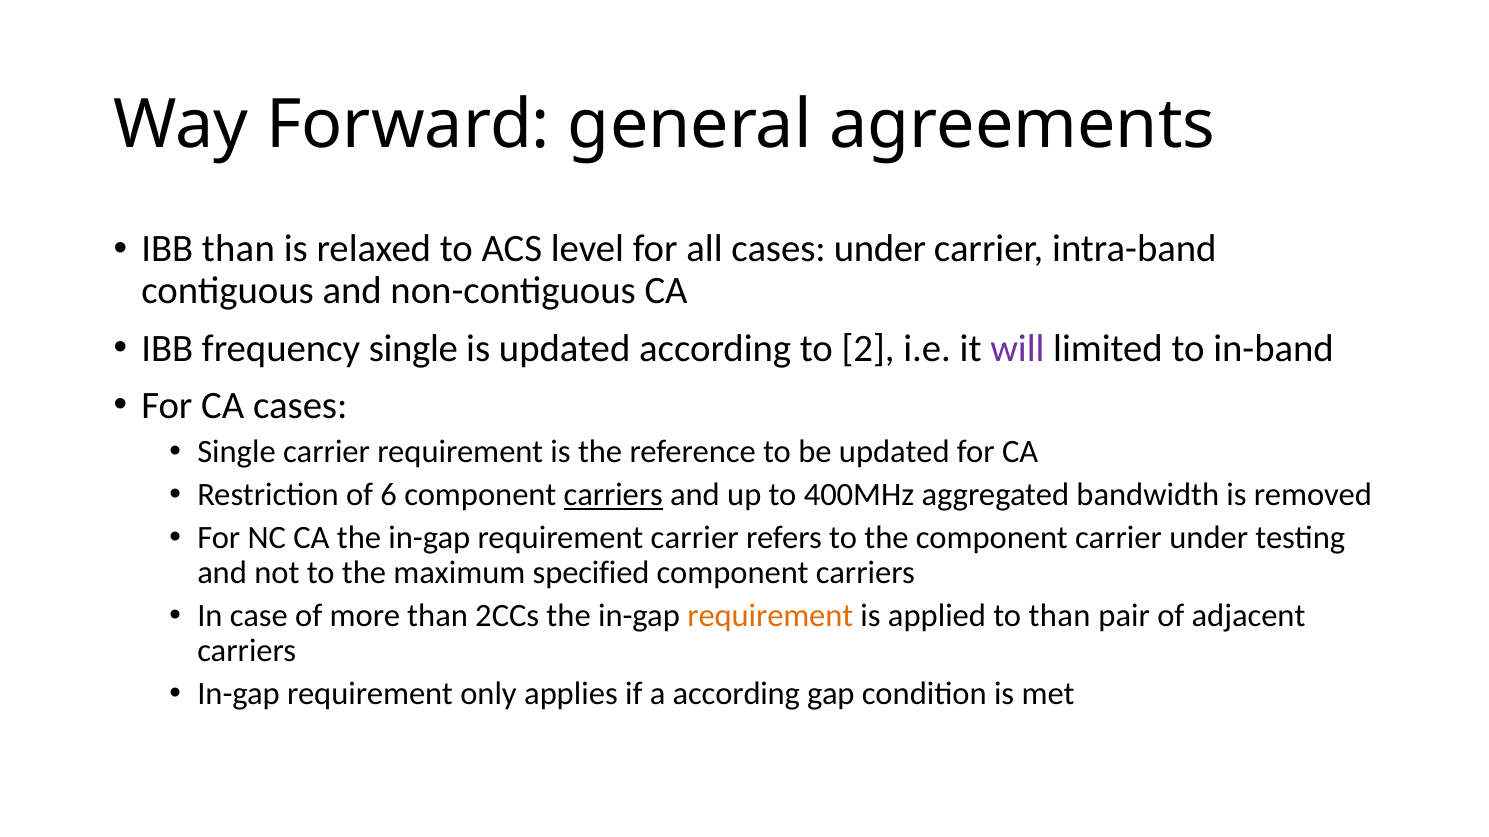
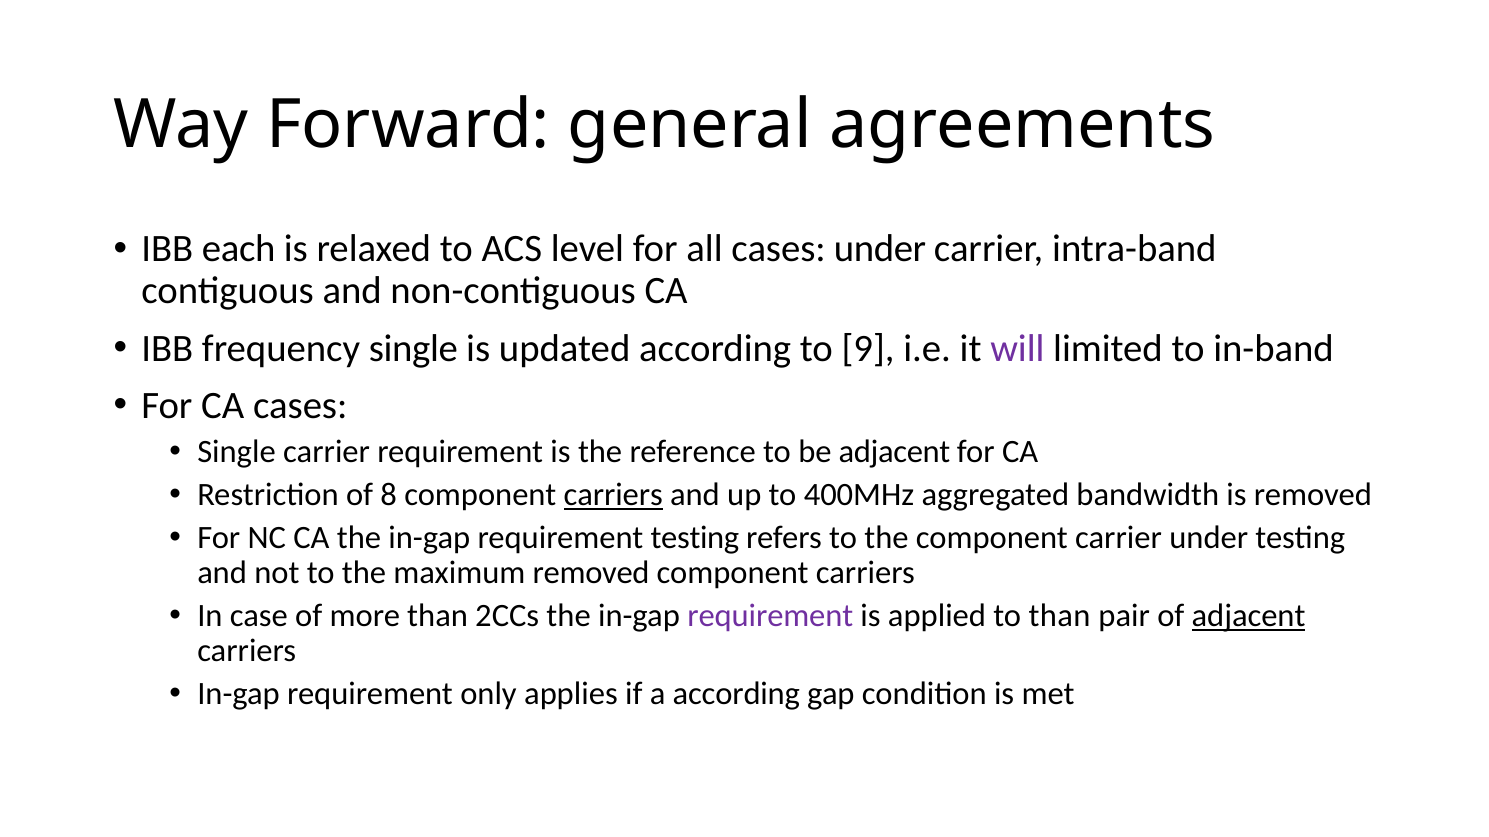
IBB than: than -> each
2: 2 -> 9
be updated: updated -> adjacent
6: 6 -> 8
requirement carrier: carrier -> testing
maximum specified: specified -> removed
requirement at (770, 616) colour: orange -> purple
adjacent at (1249, 616) underline: none -> present
